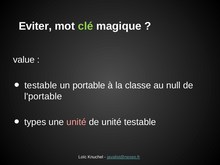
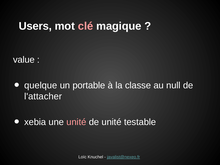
Eviter: Eviter -> Users
clé colour: light green -> pink
testable at (41, 85): testable -> quelque
l'portable: l'portable -> l'attacher
types: types -> xebia
